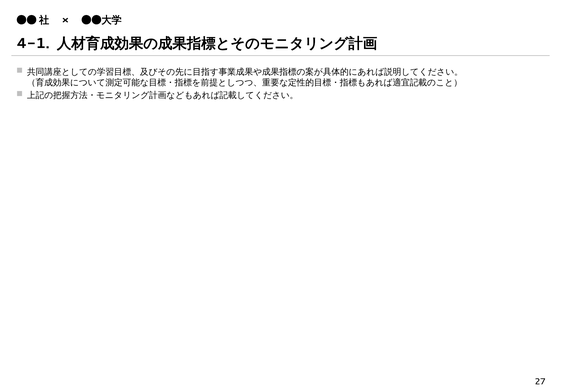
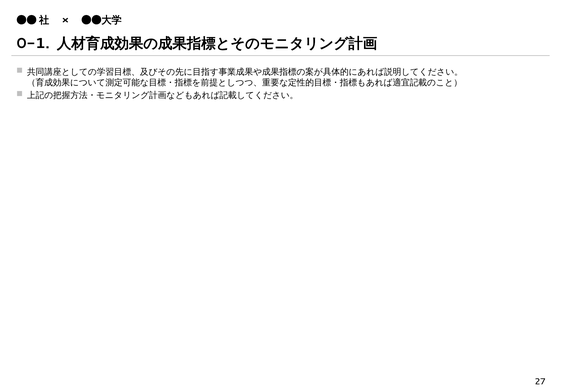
4-1: 4-1 -> 0-1
